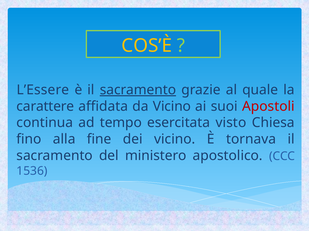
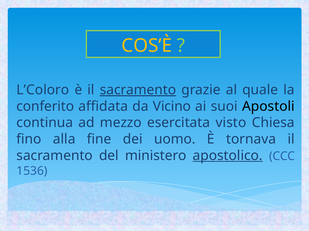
L’Essere: L’Essere -> L’Coloro
carattere: carattere -> conferito
Apostoli colour: red -> black
tempo: tempo -> mezzo
dei vicino: vicino -> uomo
apostolico underline: none -> present
